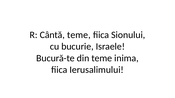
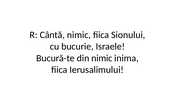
Cântă teme: teme -> nimic
din teme: teme -> nimic
